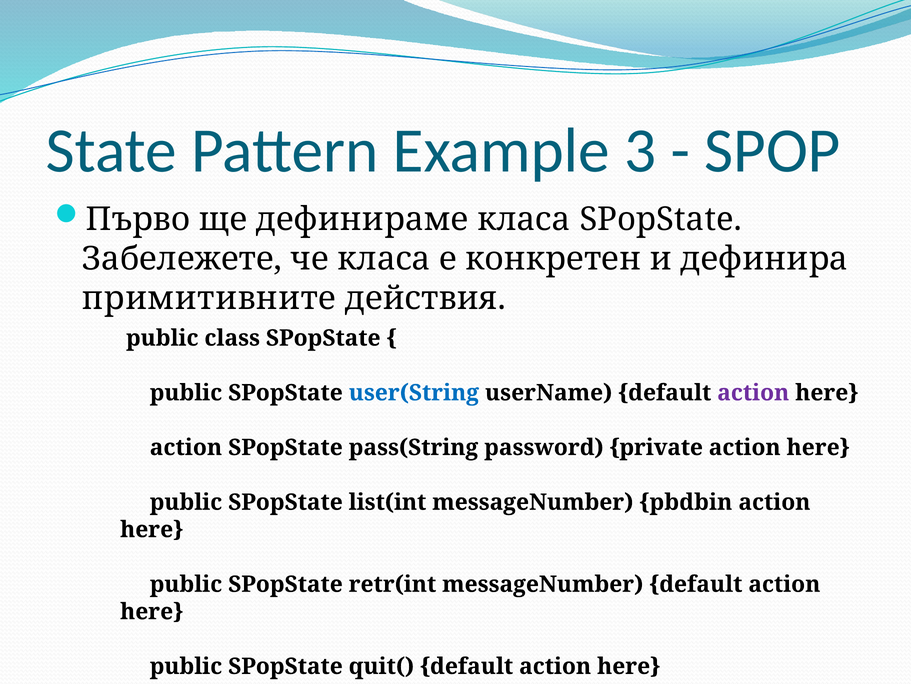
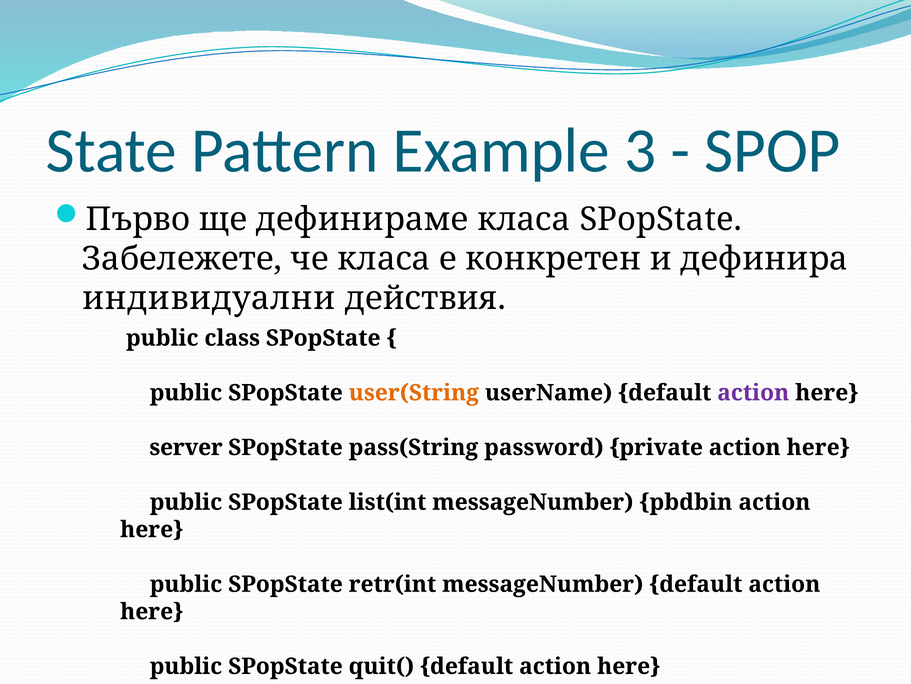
примитивните: примитивните -> индивидуални
user(String colour: blue -> orange
action at (186, 447): action -> server
